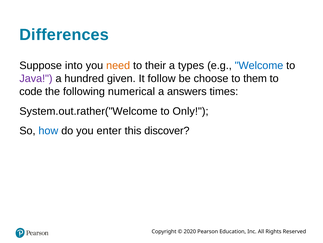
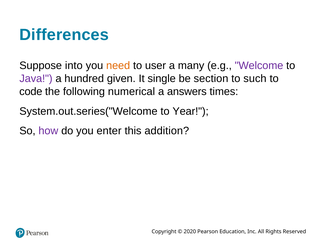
their: their -> user
types: types -> many
Welcome colour: blue -> purple
follow: follow -> single
choose: choose -> section
them: them -> such
System.out.rather("Welcome: System.out.rather("Welcome -> System.out.series("Welcome
Only: Only -> Year
how colour: blue -> purple
discover: discover -> addition
